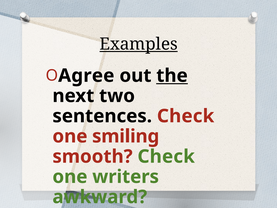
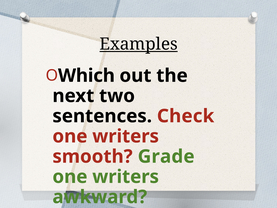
Agree: Agree -> Which
the underline: present -> none
smiling at (126, 136): smiling -> writers
smooth Check: Check -> Grade
